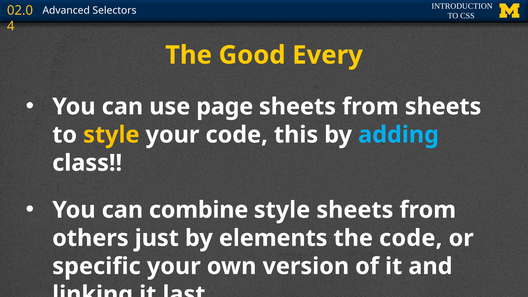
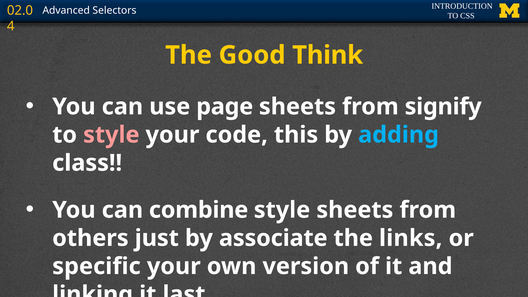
Every: Every -> Think
from sheets: sheets -> signify
style at (111, 135) colour: yellow -> pink
elements: elements -> associate
the code: code -> links
